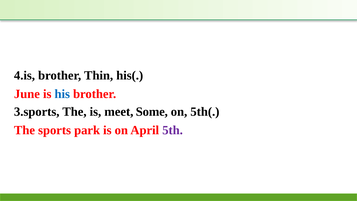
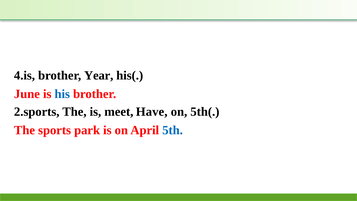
Thin: Thin -> Year
3.sports: 3.sports -> 2.sports
Some: Some -> Have
5th colour: purple -> blue
